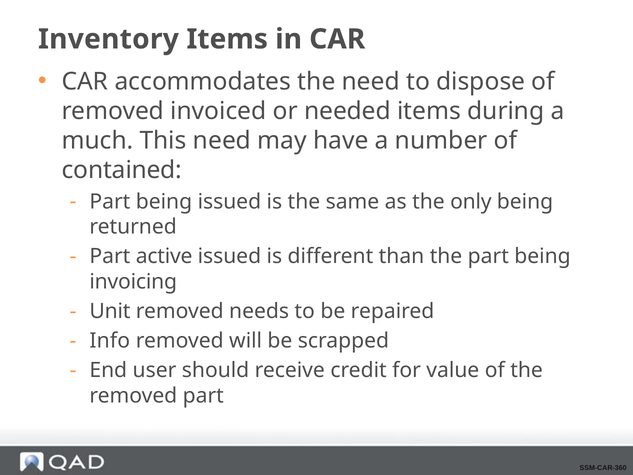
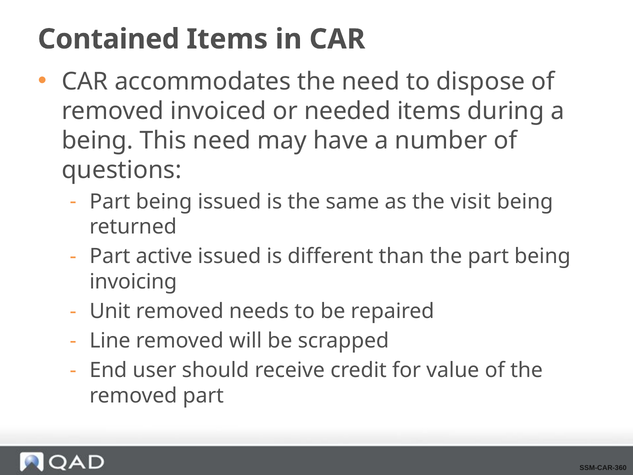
Inventory: Inventory -> Contained
much at (98, 141): much -> being
contained: contained -> questions
only: only -> visit
Info: Info -> Line
